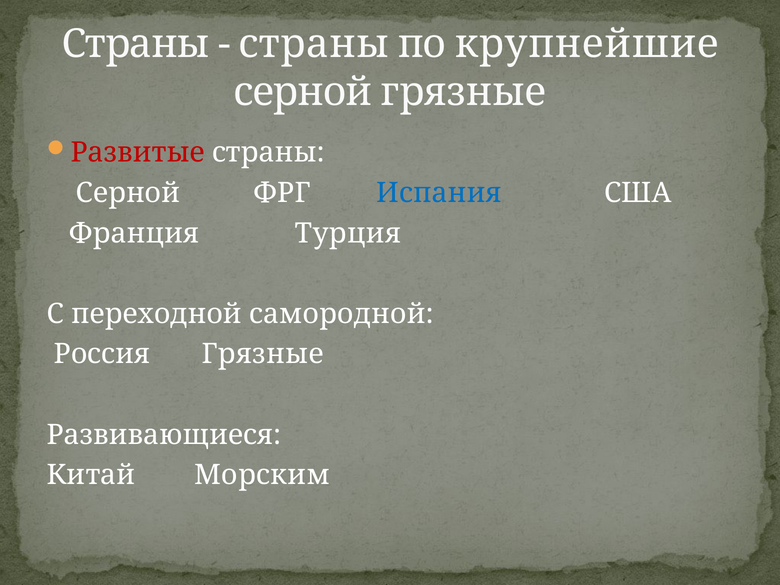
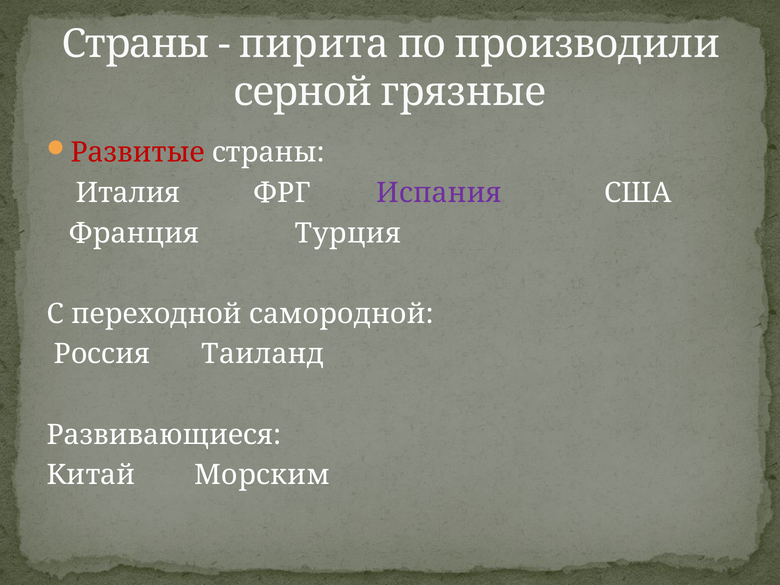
страны at (314, 44): страны -> пирита
крупнейшие: крупнейшие -> производили
Серной at (128, 193): Серной -> Италия
Испания colour: blue -> purple
Россия Грязные: Грязные -> Таиланд
